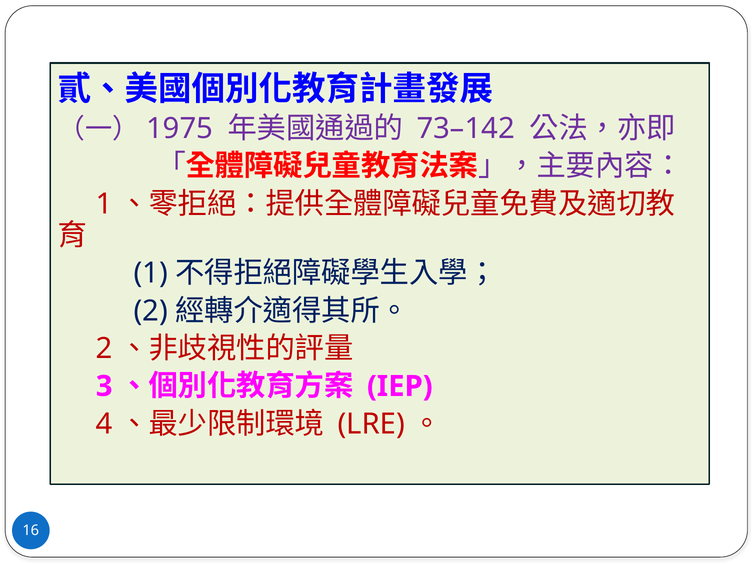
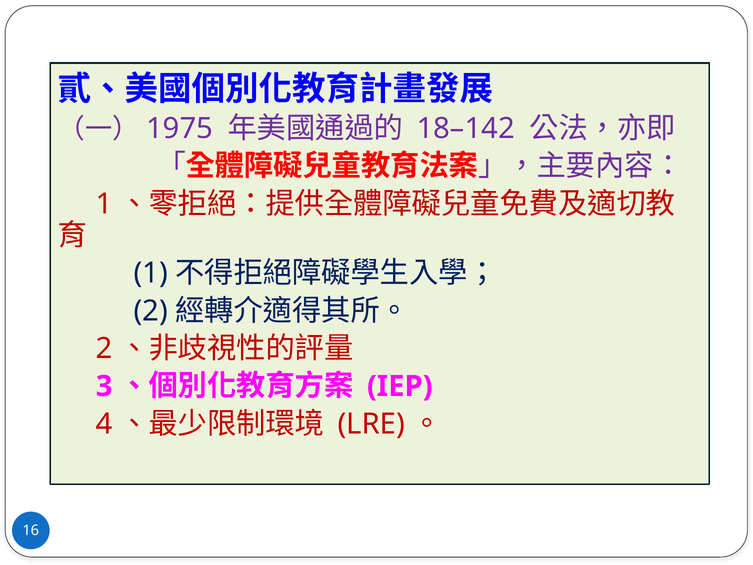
73–142: 73–142 -> 18–142
